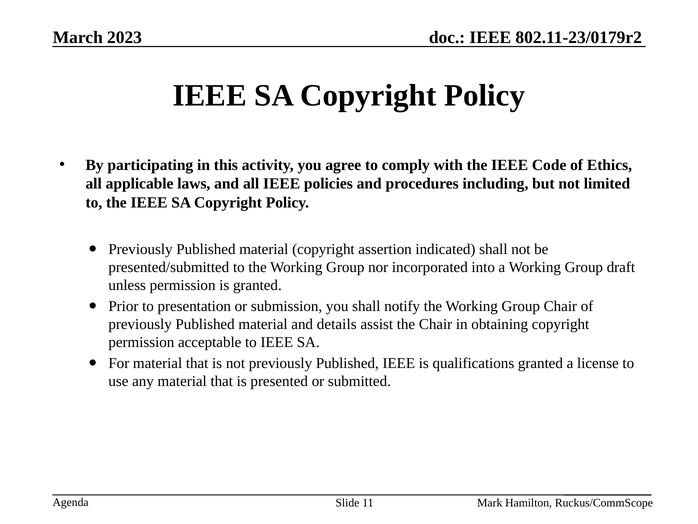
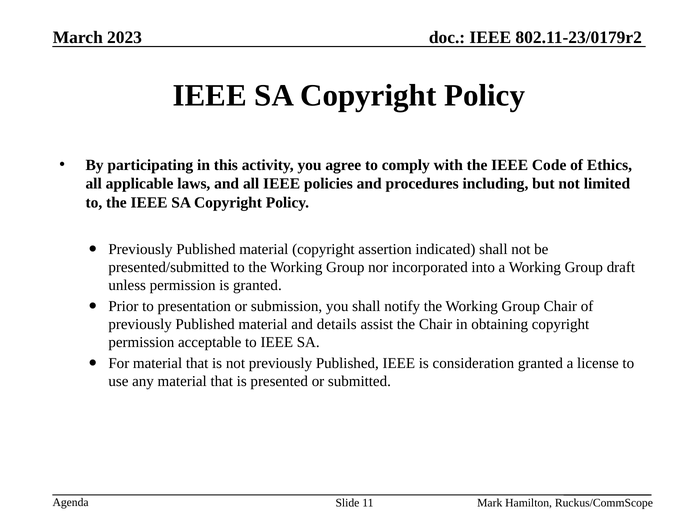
qualifications: qualifications -> consideration
